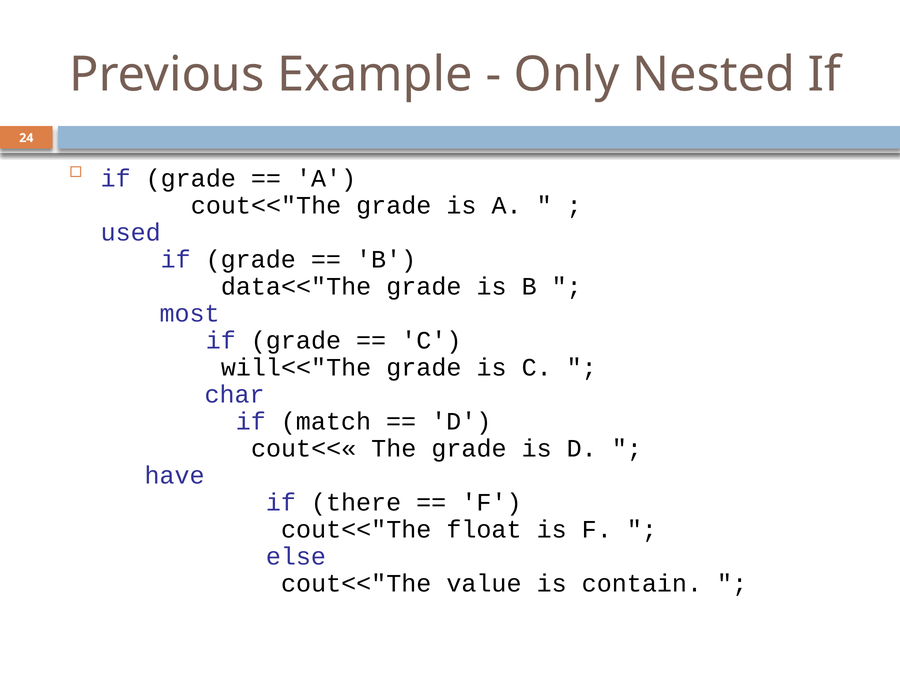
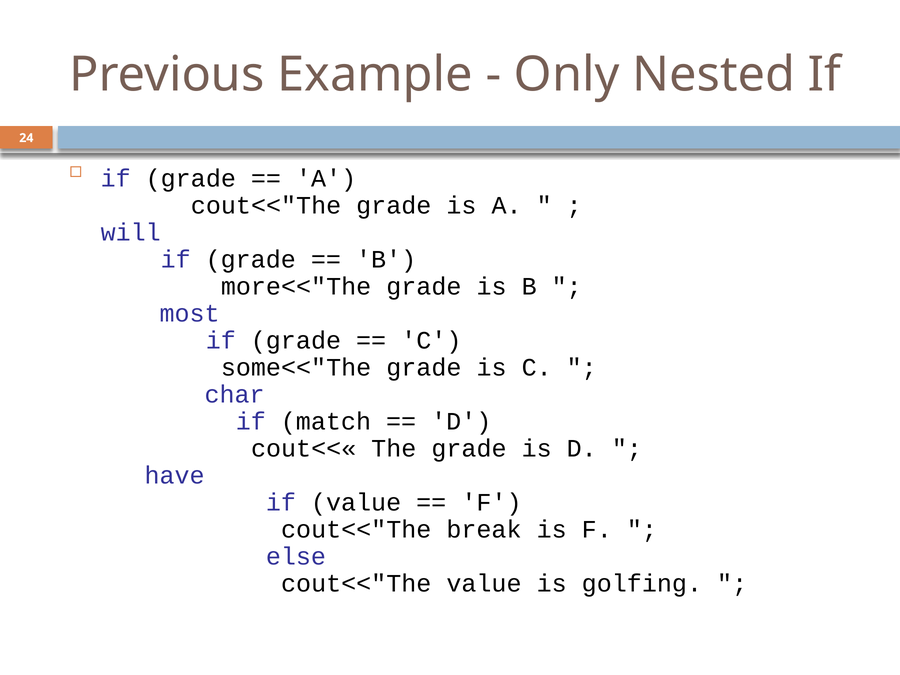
used: used -> will
data<<"The: data<<"The -> more<<"The
will<<"The: will<<"The -> some<<"The
if there: there -> value
float: float -> break
contain: contain -> golfing
